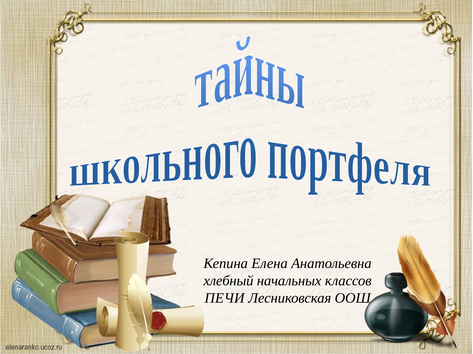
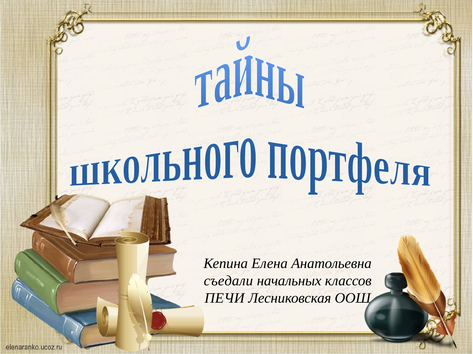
хлебный: хлебный -> съедали
